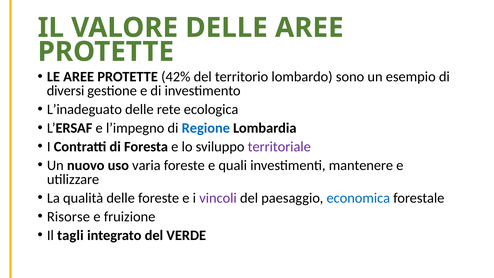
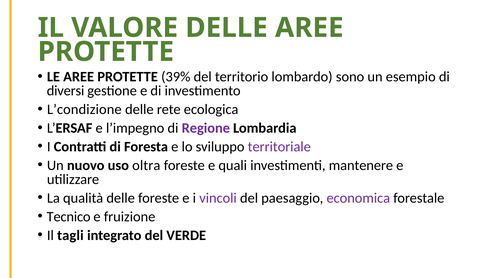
42%: 42% -> 39%
L’inadeguato: L’inadeguato -> L’condizione
Regione colour: blue -> purple
varia: varia -> oltra
economica colour: blue -> purple
Risorse: Risorse -> Tecnico
